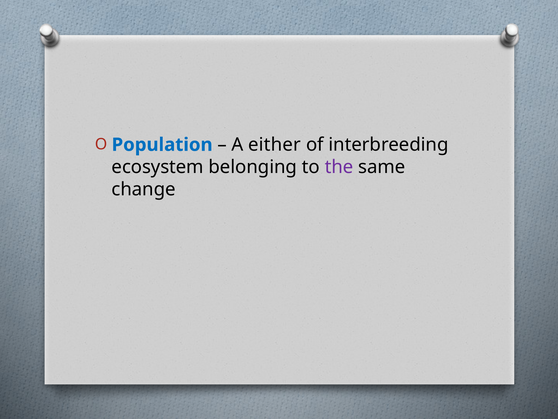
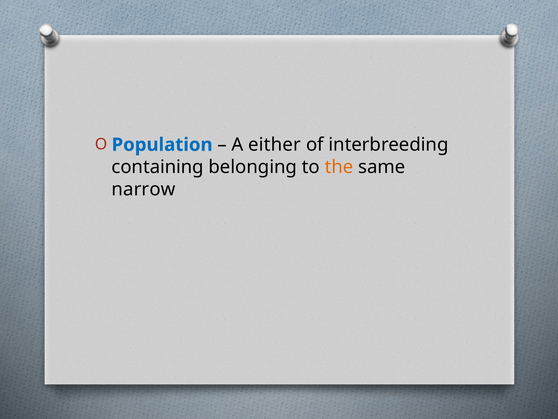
ecosystem: ecosystem -> containing
the colour: purple -> orange
change: change -> narrow
